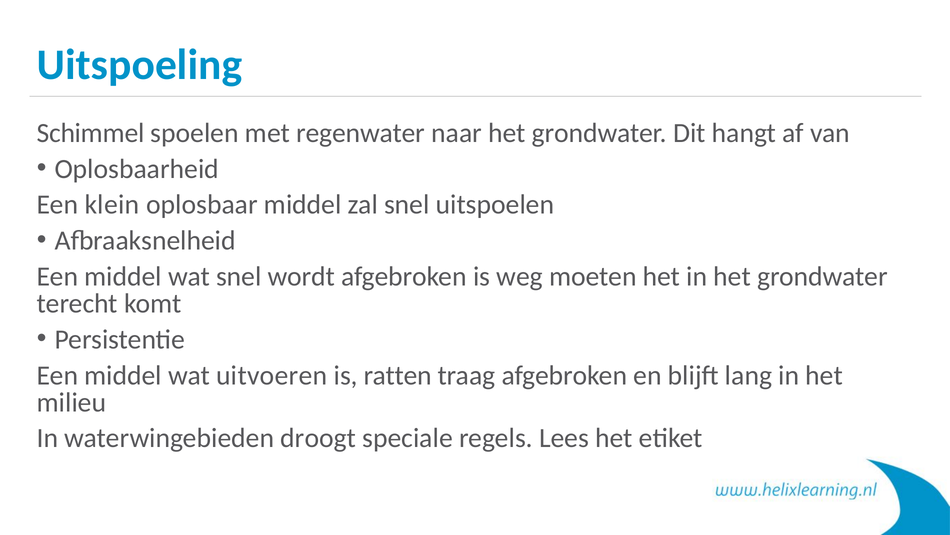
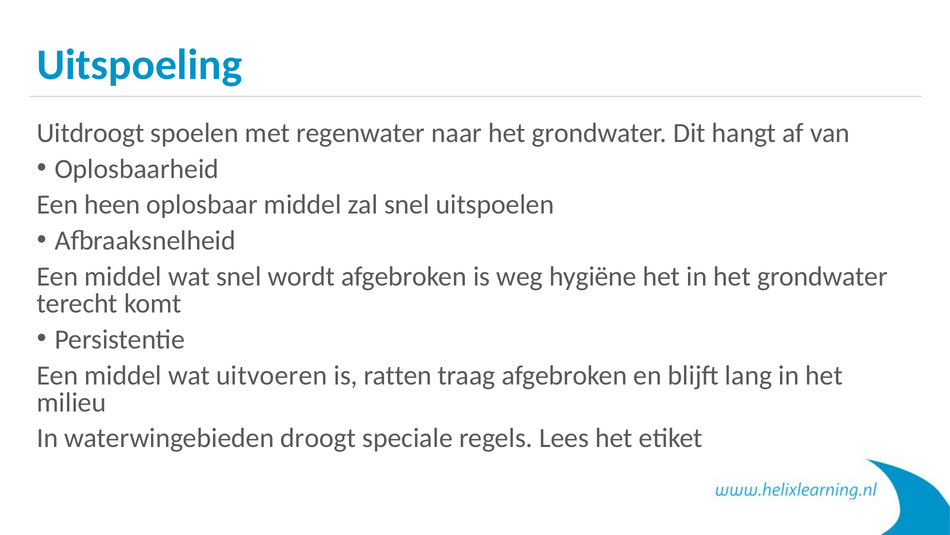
Schimmel: Schimmel -> Uitdroogt
klein: klein -> heen
moeten: moeten -> hygiëne
